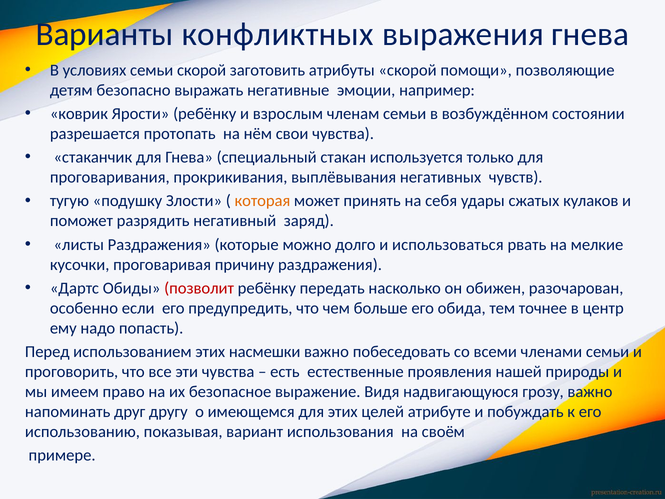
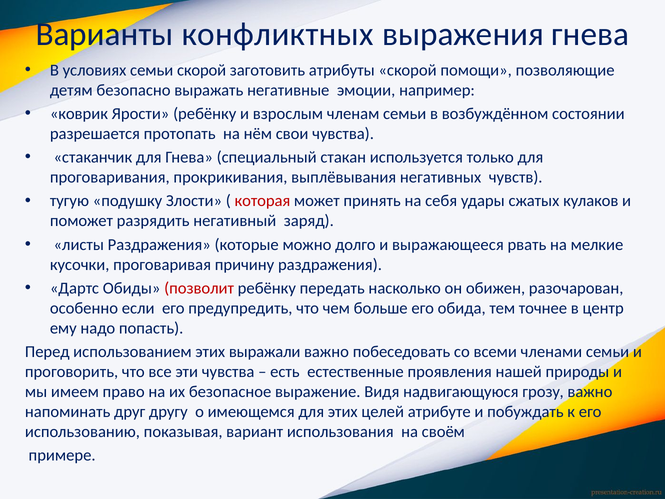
которая colour: orange -> red
использоваться: использоваться -> выражающееся
насмешки: насмешки -> выражали
